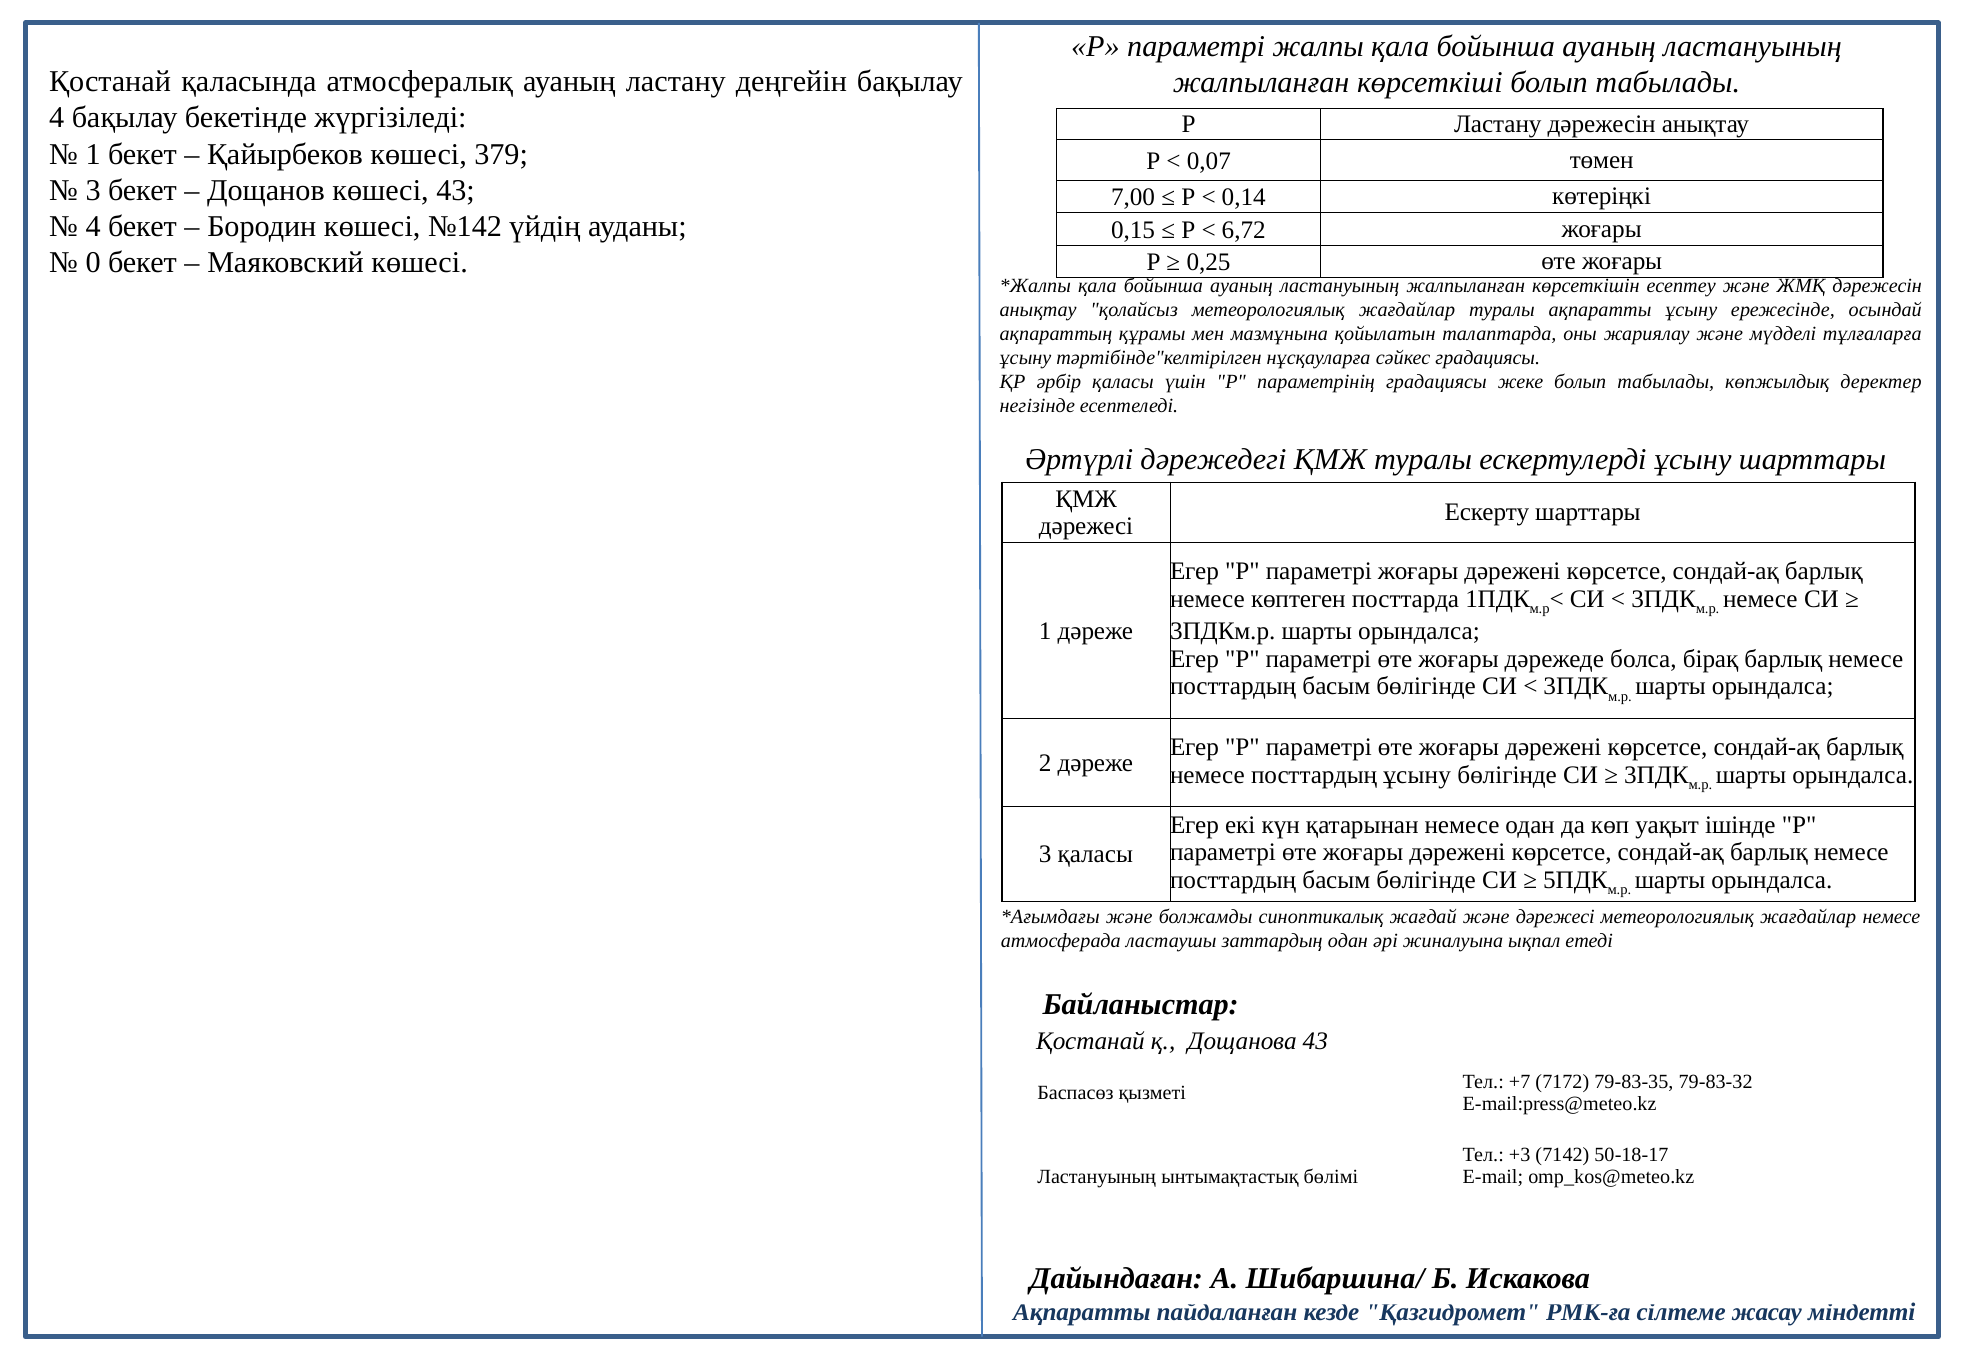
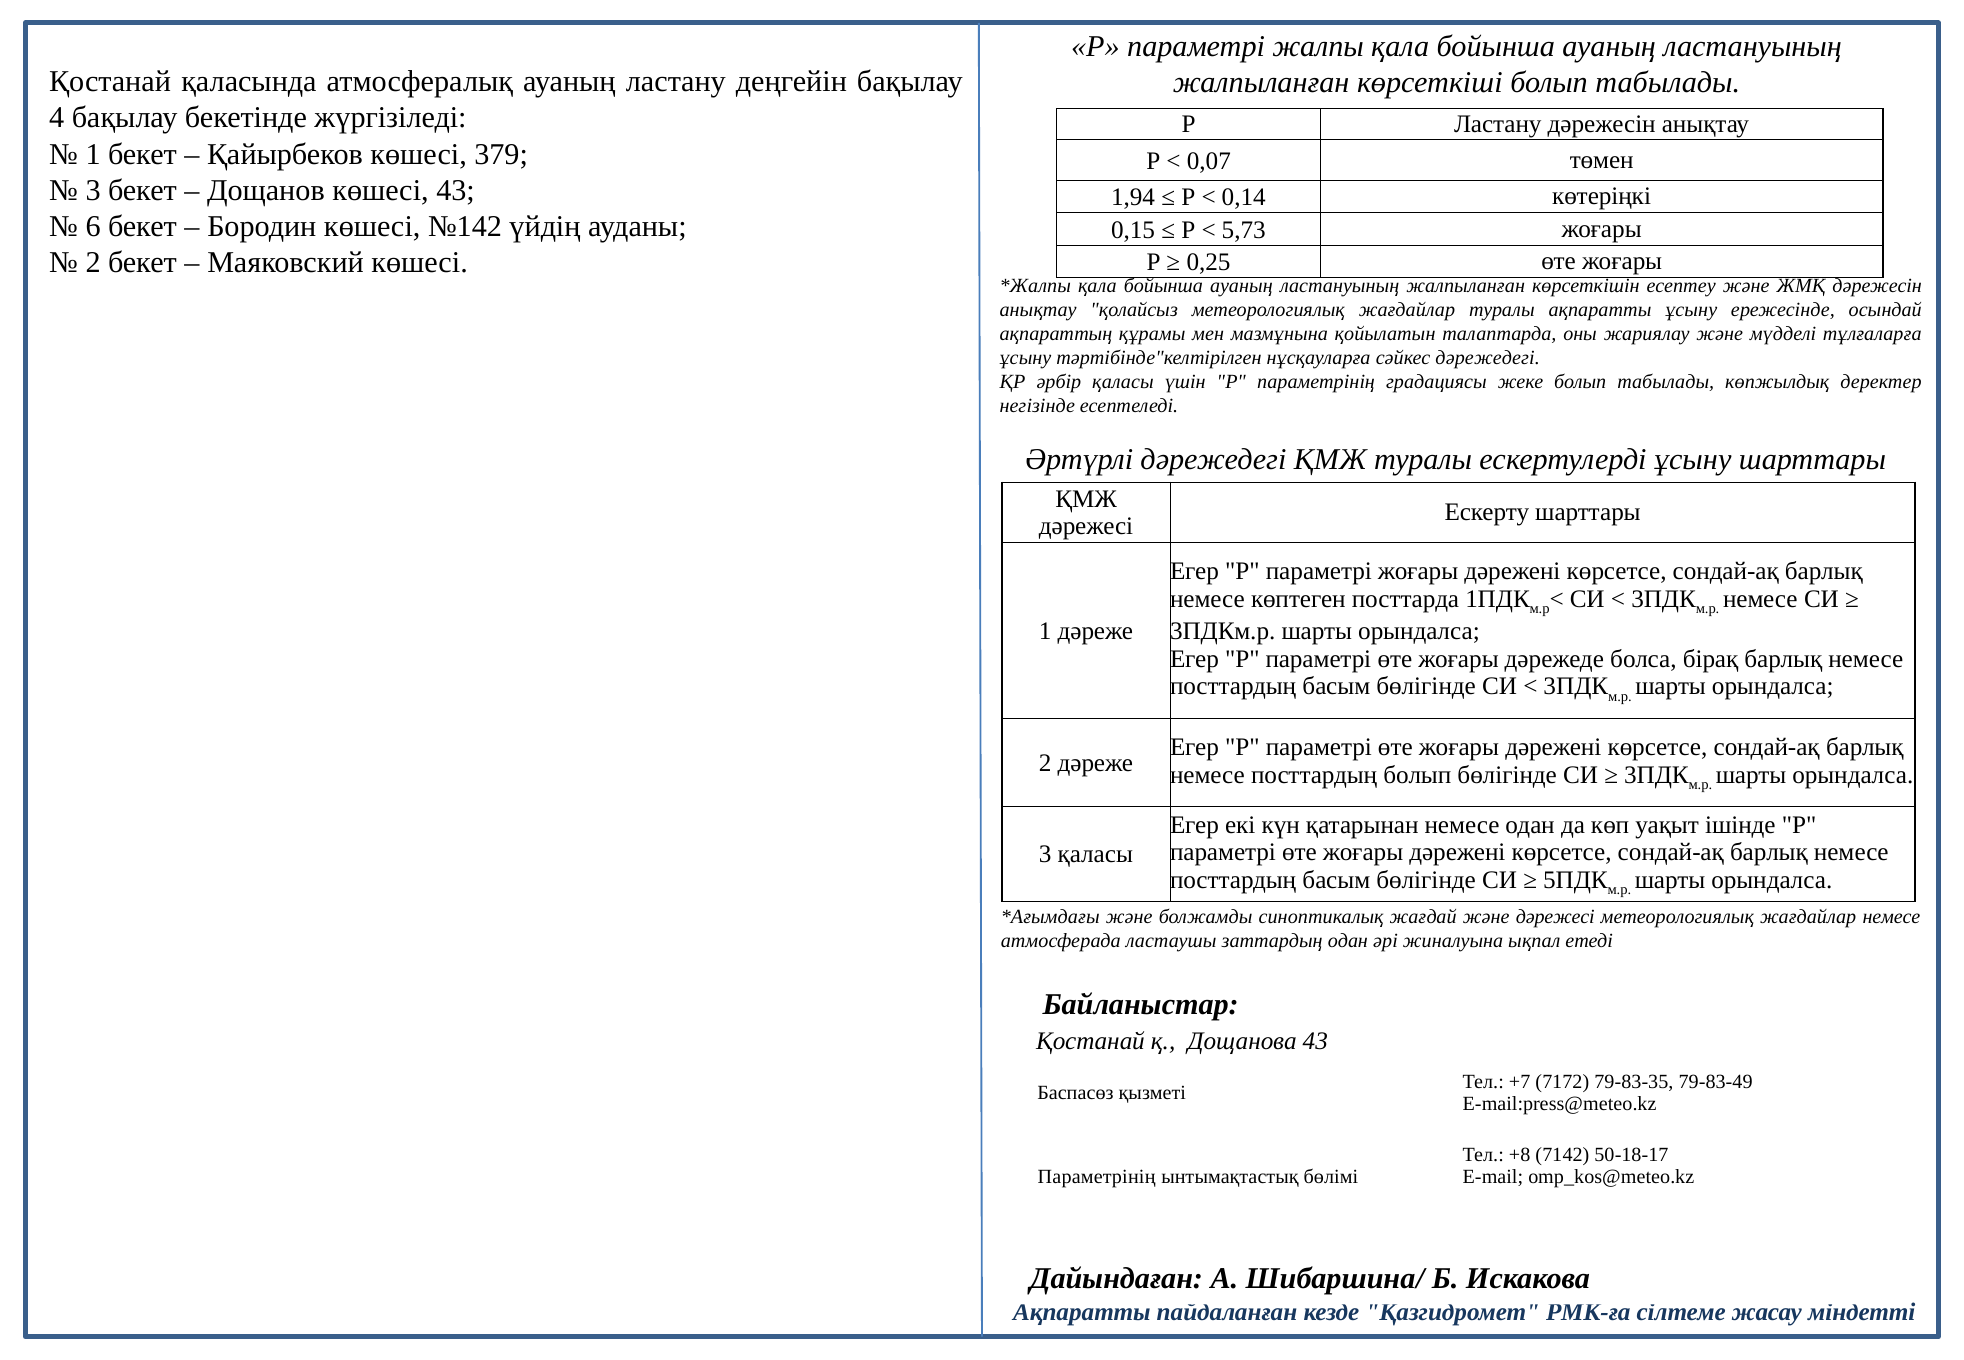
7,00: 7,00 -> 1,94
4 at (93, 227): 4 -> 6
6,72: 6,72 -> 5,73
0 at (93, 263): 0 -> 2
сәйкес градациясы: градациясы -> дәрежедегі
посттардың ұсыну: ұсыну -> болып
79-83-32: 79-83-32 -> 79-83-49
+3: +3 -> +8
Ластануының at (1097, 1177): Ластануының -> Параметрінің
